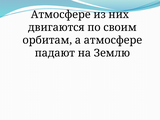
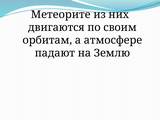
Атмосфере at (61, 15): Атмосфере -> Метеорите
